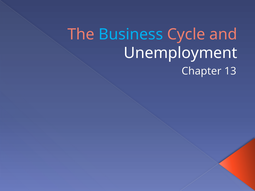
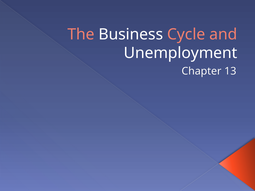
Business colour: light blue -> white
